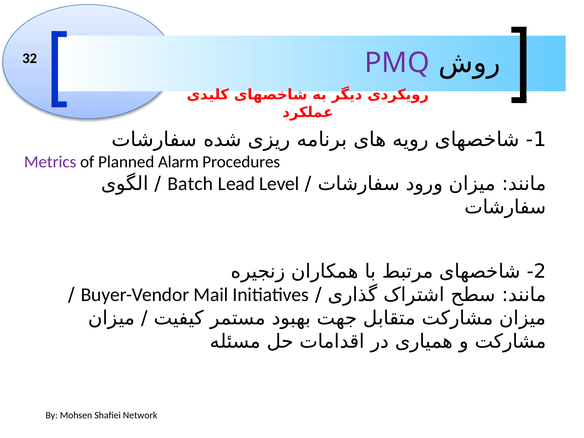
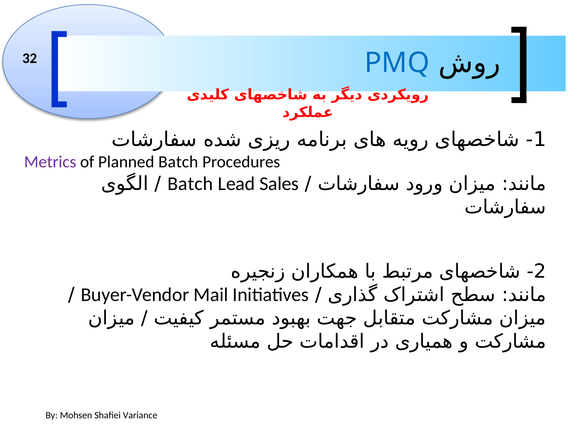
PMQ colour: purple -> blue
Planned Alarm: Alarm -> Batch
Level: Level -> Sales
Network: Network -> Variance
